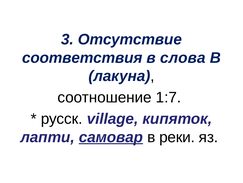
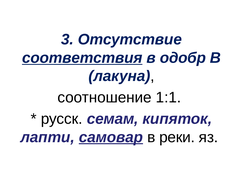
соответствия underline: none -> present
слова: слова -> одобр
1:7: 1:7 -> 1:1
village: village -> семам
